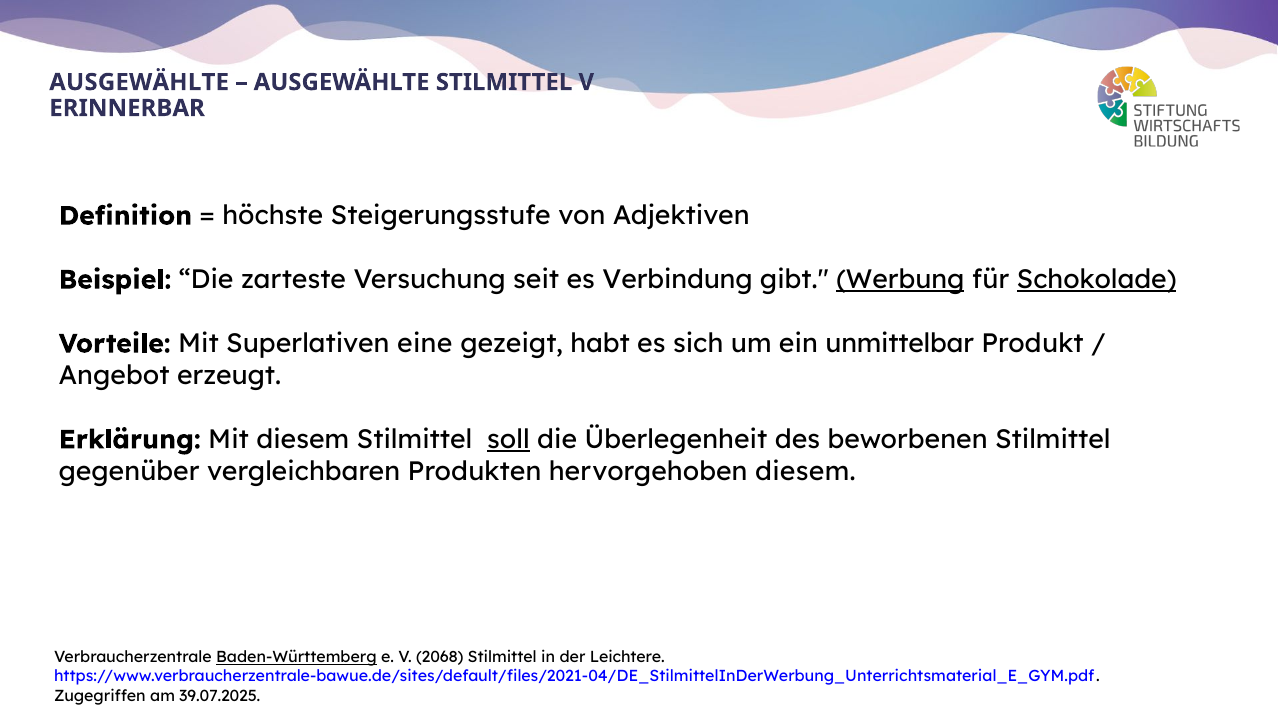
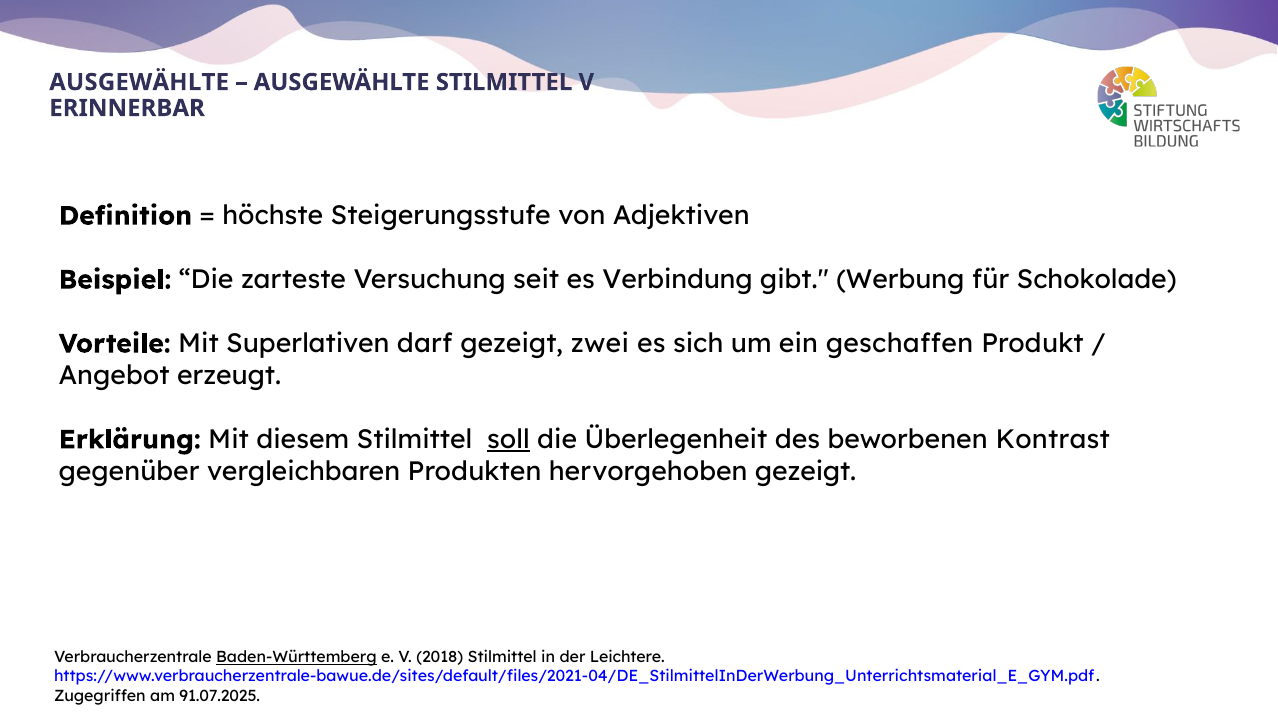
Werbung underline: present -> none
Schokolade underline: present -> none
eine: eine -> darf
habt: habt -> zwei
unmittelbar: unmittelbar -> geschaffen
beworbenen Stilmittel: Stilmittel -> Kontrast
hervorgehoben diesem: diesem -> gezeigt
2068: 2068 -> 2018
39.07.2025: 39.07.2025 -> 91.07.2025
